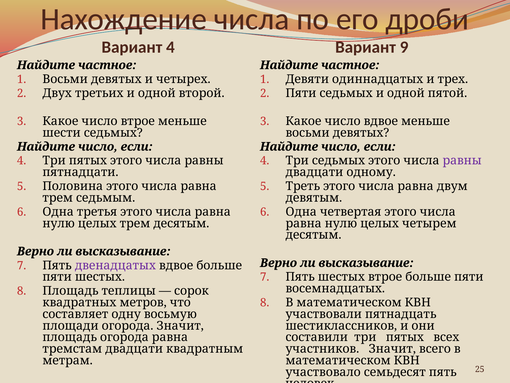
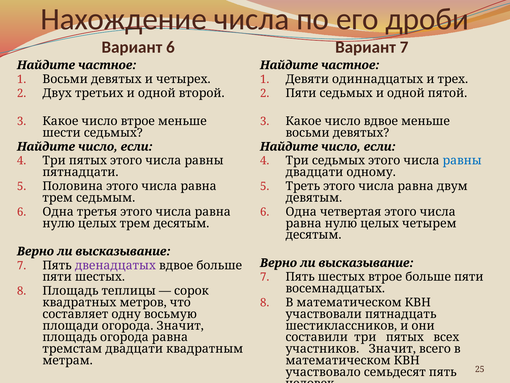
Вариант 4: 4 -> 6
Вариант 9: 9 -> 7
равны at (462, 160) colour: purple -> blue
